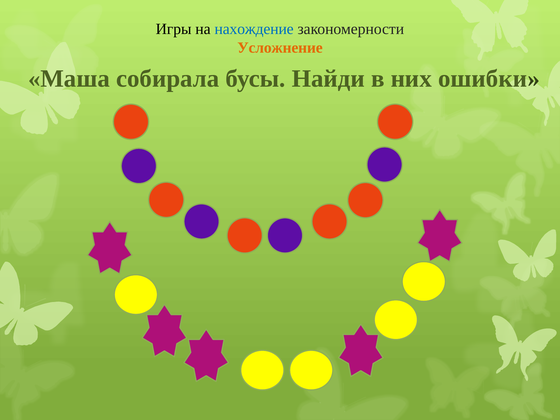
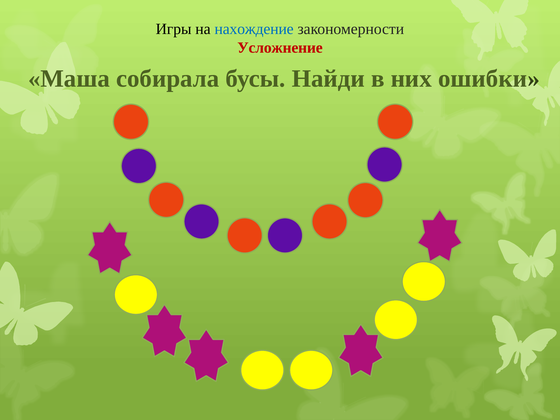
Усложнение colour: orange -> red
